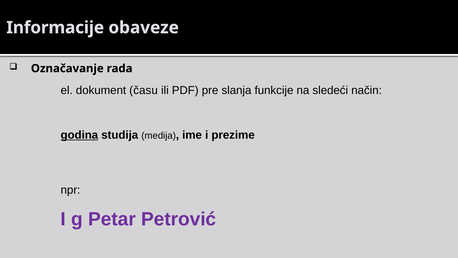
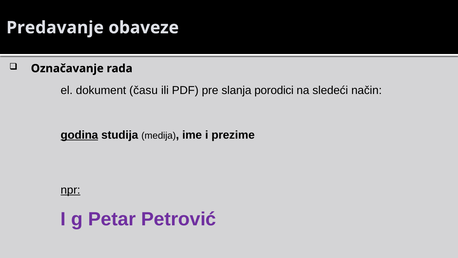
Informacije: Informacije -> Predavanje
funkcije: funkcije -> porodici
npr underline: none -> present
